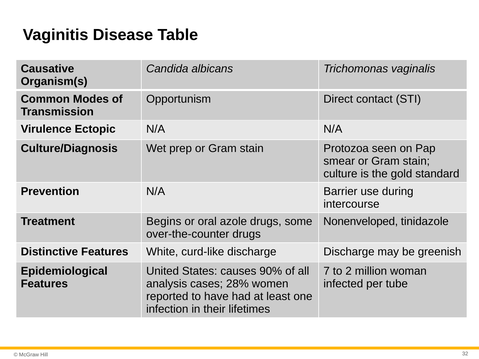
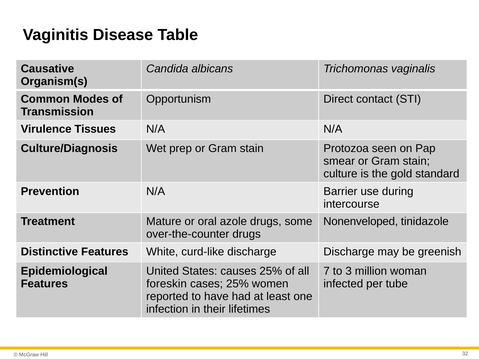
Ectopic: Ectopic -> Tissues
Begins: Begins -> Mature
causes 90%: 90% -> 25%
2: 2 -> 3
analysis: analysis -> foreskin
cases 28%: 28% -> 25%
